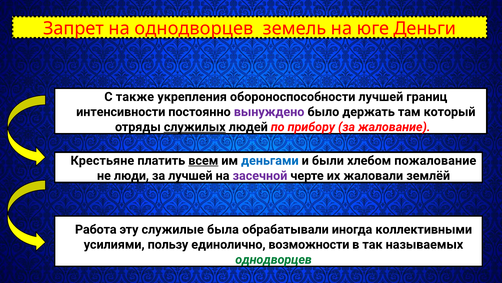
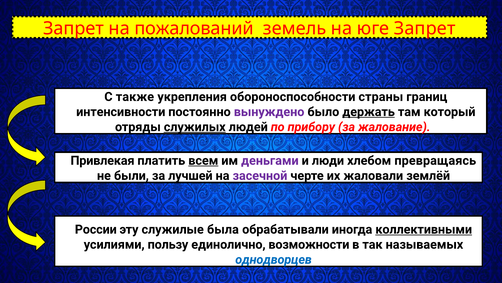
на однодворцев: однодворцев -> пожалований
юге Деньги: Деньги -> Запрет
лучшей at (381, 97): лучшей -> страны
держать underline: none -> present
Крестьяне: Крестьяне -> Привлекая
деньгами colour: blue -> purple
были: были -> люди
пожалование: пожалование -> превращаясь
люди: люди -> были
Работа: Работа -> России
коллективными underline: none -> present
однодворцев at (274, 259) colour: green -> blue
